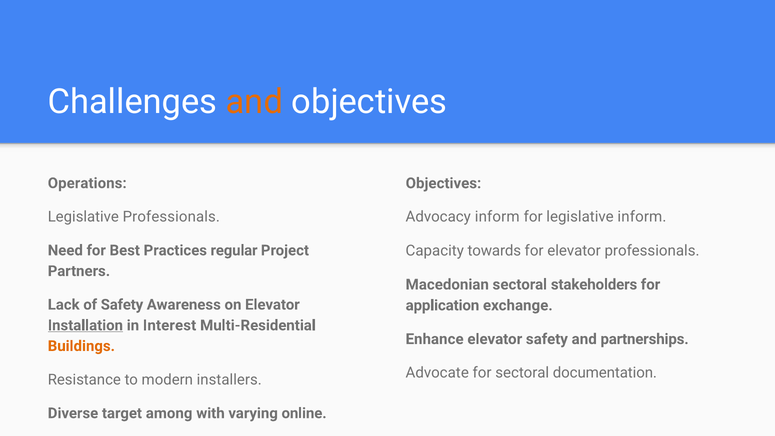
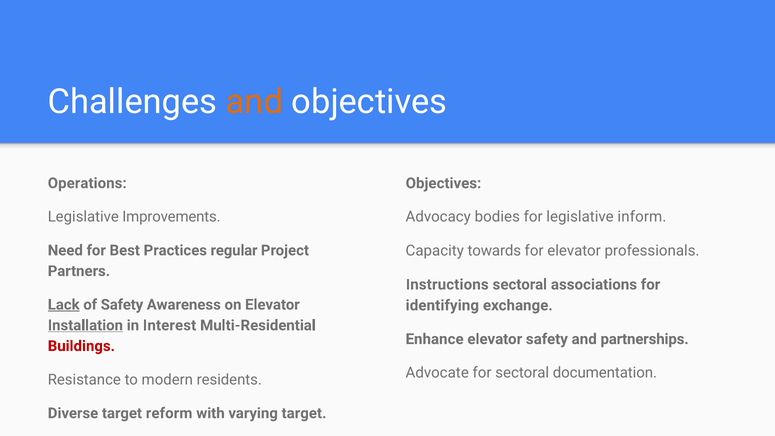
Legislative Professionals: Professionals -> Improvements
Advocacy inform: inform -> bodies
Macedonian: Macedonian -> Instructions
stakeholders: stakeholders -> associations
Lack underline: none -> present
application: application -> identifying
Buildings colour: orange -> red
installers: installers -> residents
among: among -> reform
varying online: online -> target
